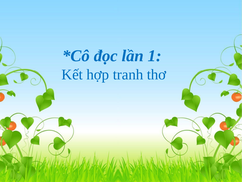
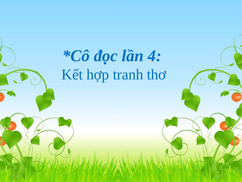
1: 1 -> 4
